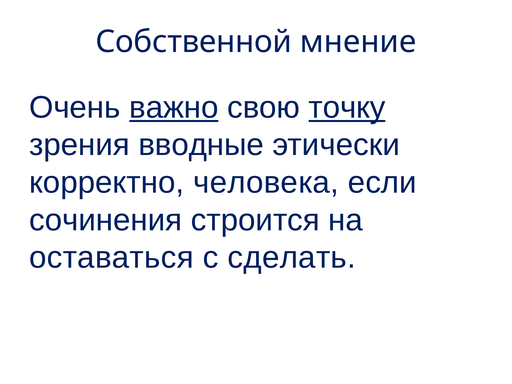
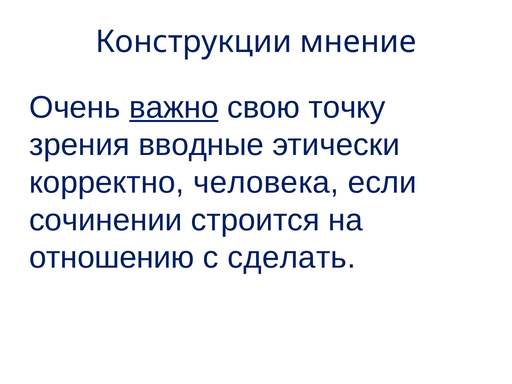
Собственной: Собственной -> Конструкции
точку underline: present -> none
сочинения: сочинения -> сочинении
оставаться: оставаться -> отношению
